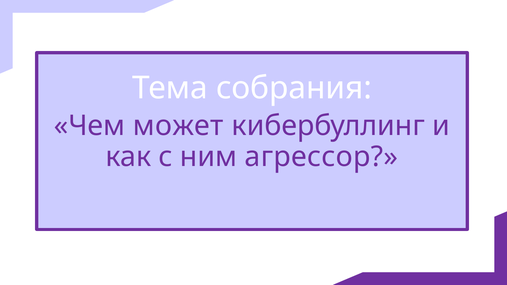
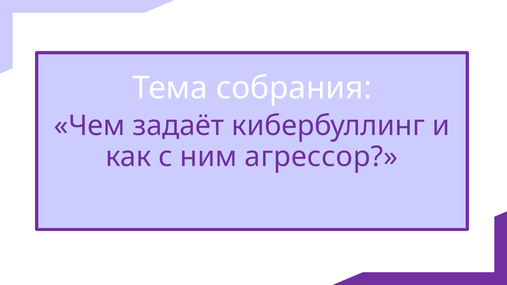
может: может -> задаёт
